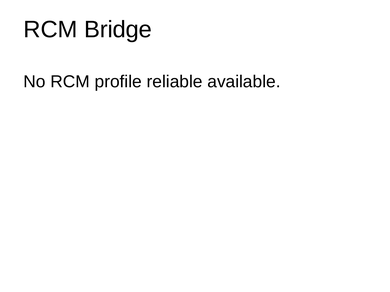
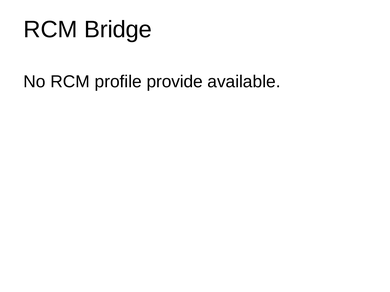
reliable: reliable -> provide
